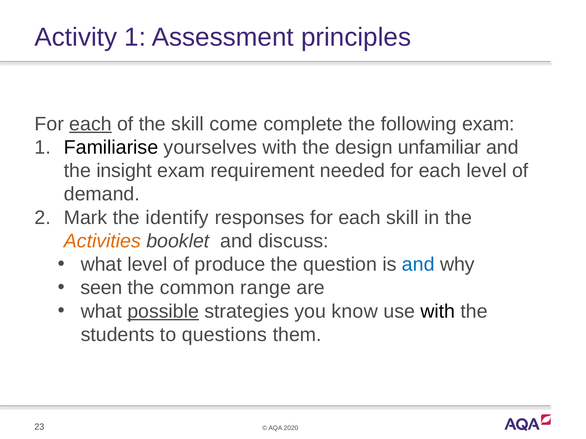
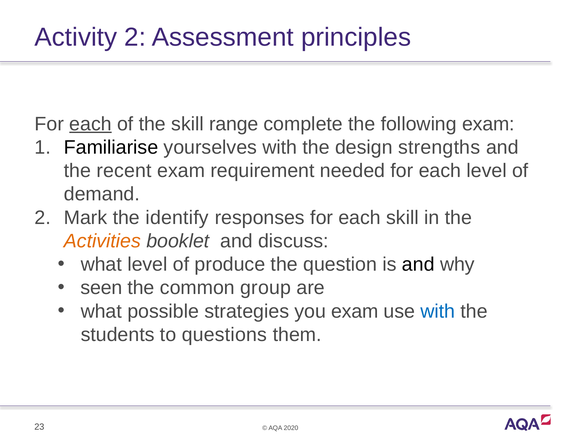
Activity 1: 1 -> 2
come: come -> range
unfamiliar: unfamiliar -> strengths
insight: insight -> recent
and at (418, 265) colour: blue -> black
range: range -> group
possible underline: present -> none
you know: know -> exam
with at (438, 312) colour: black -> blue
